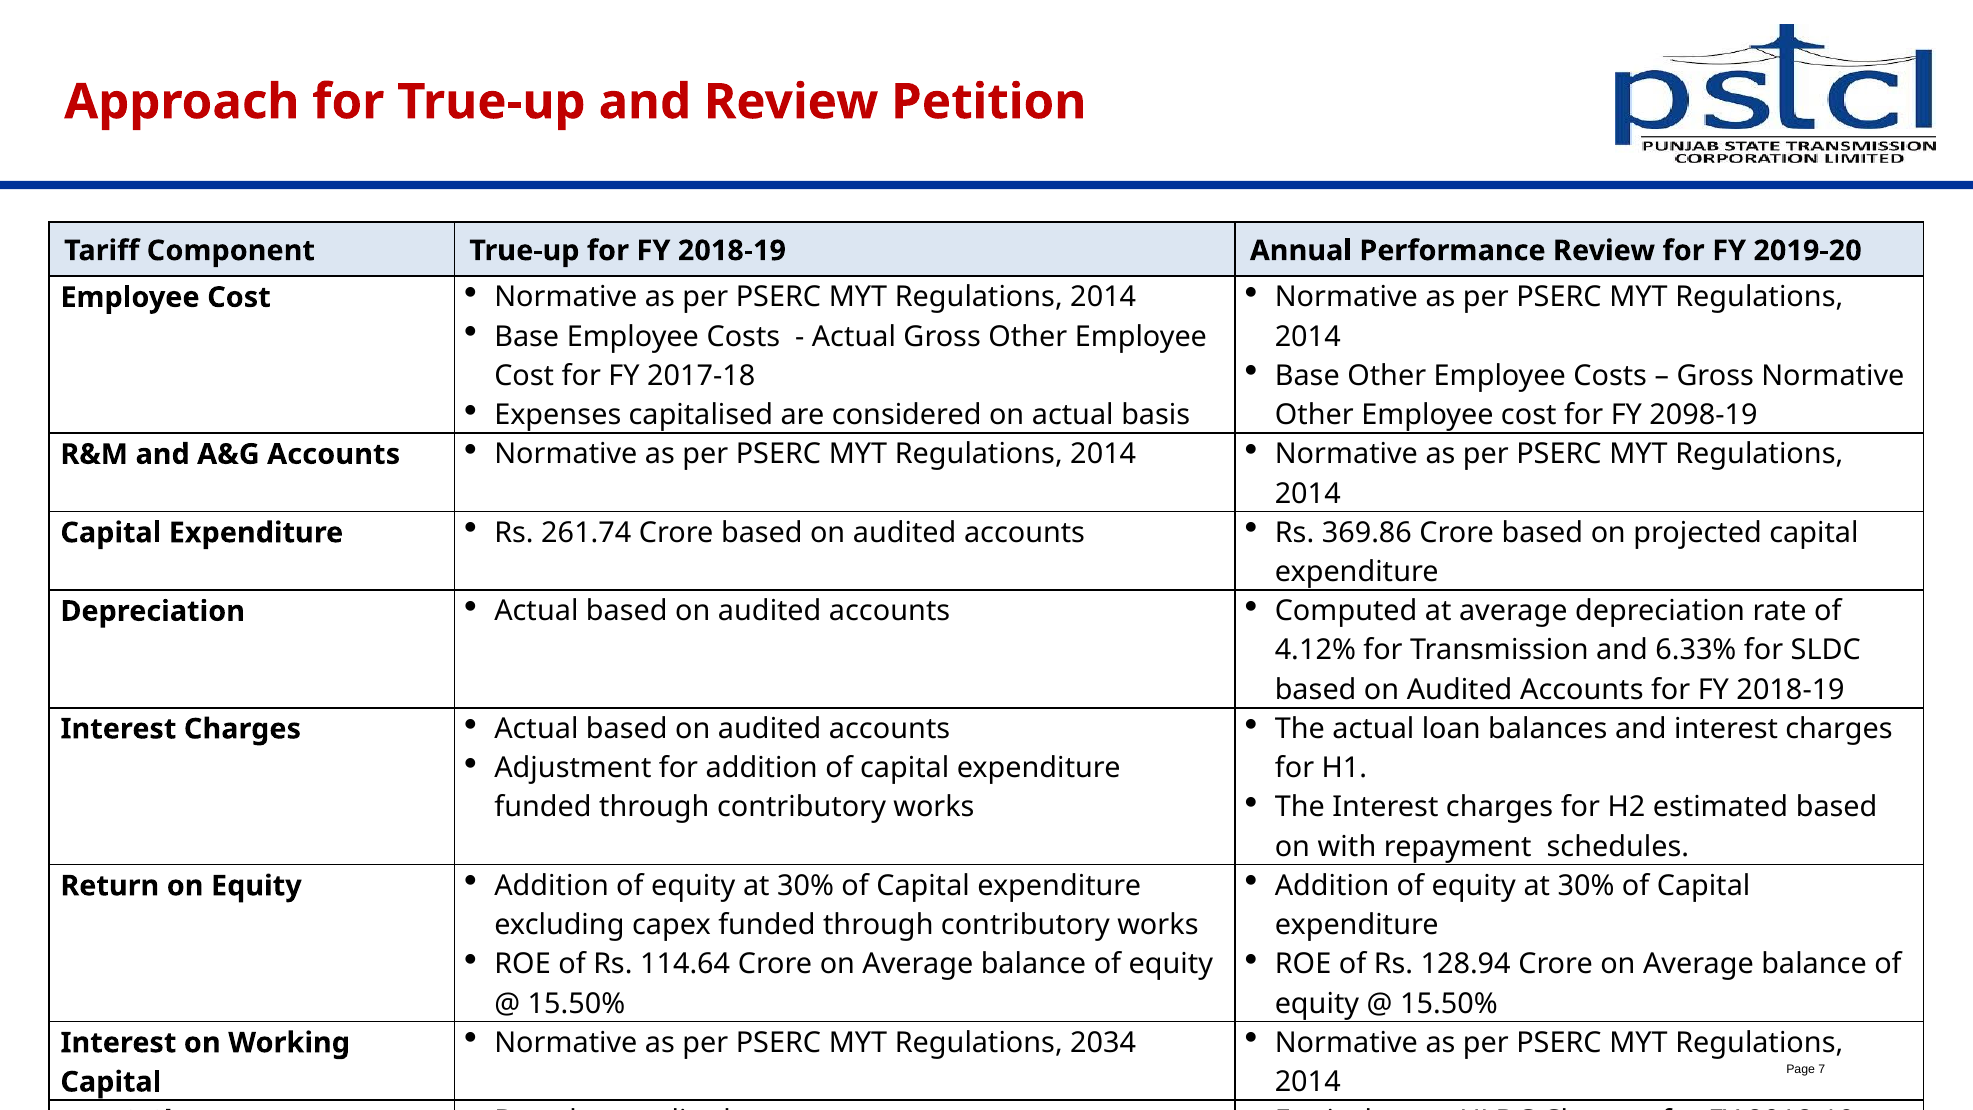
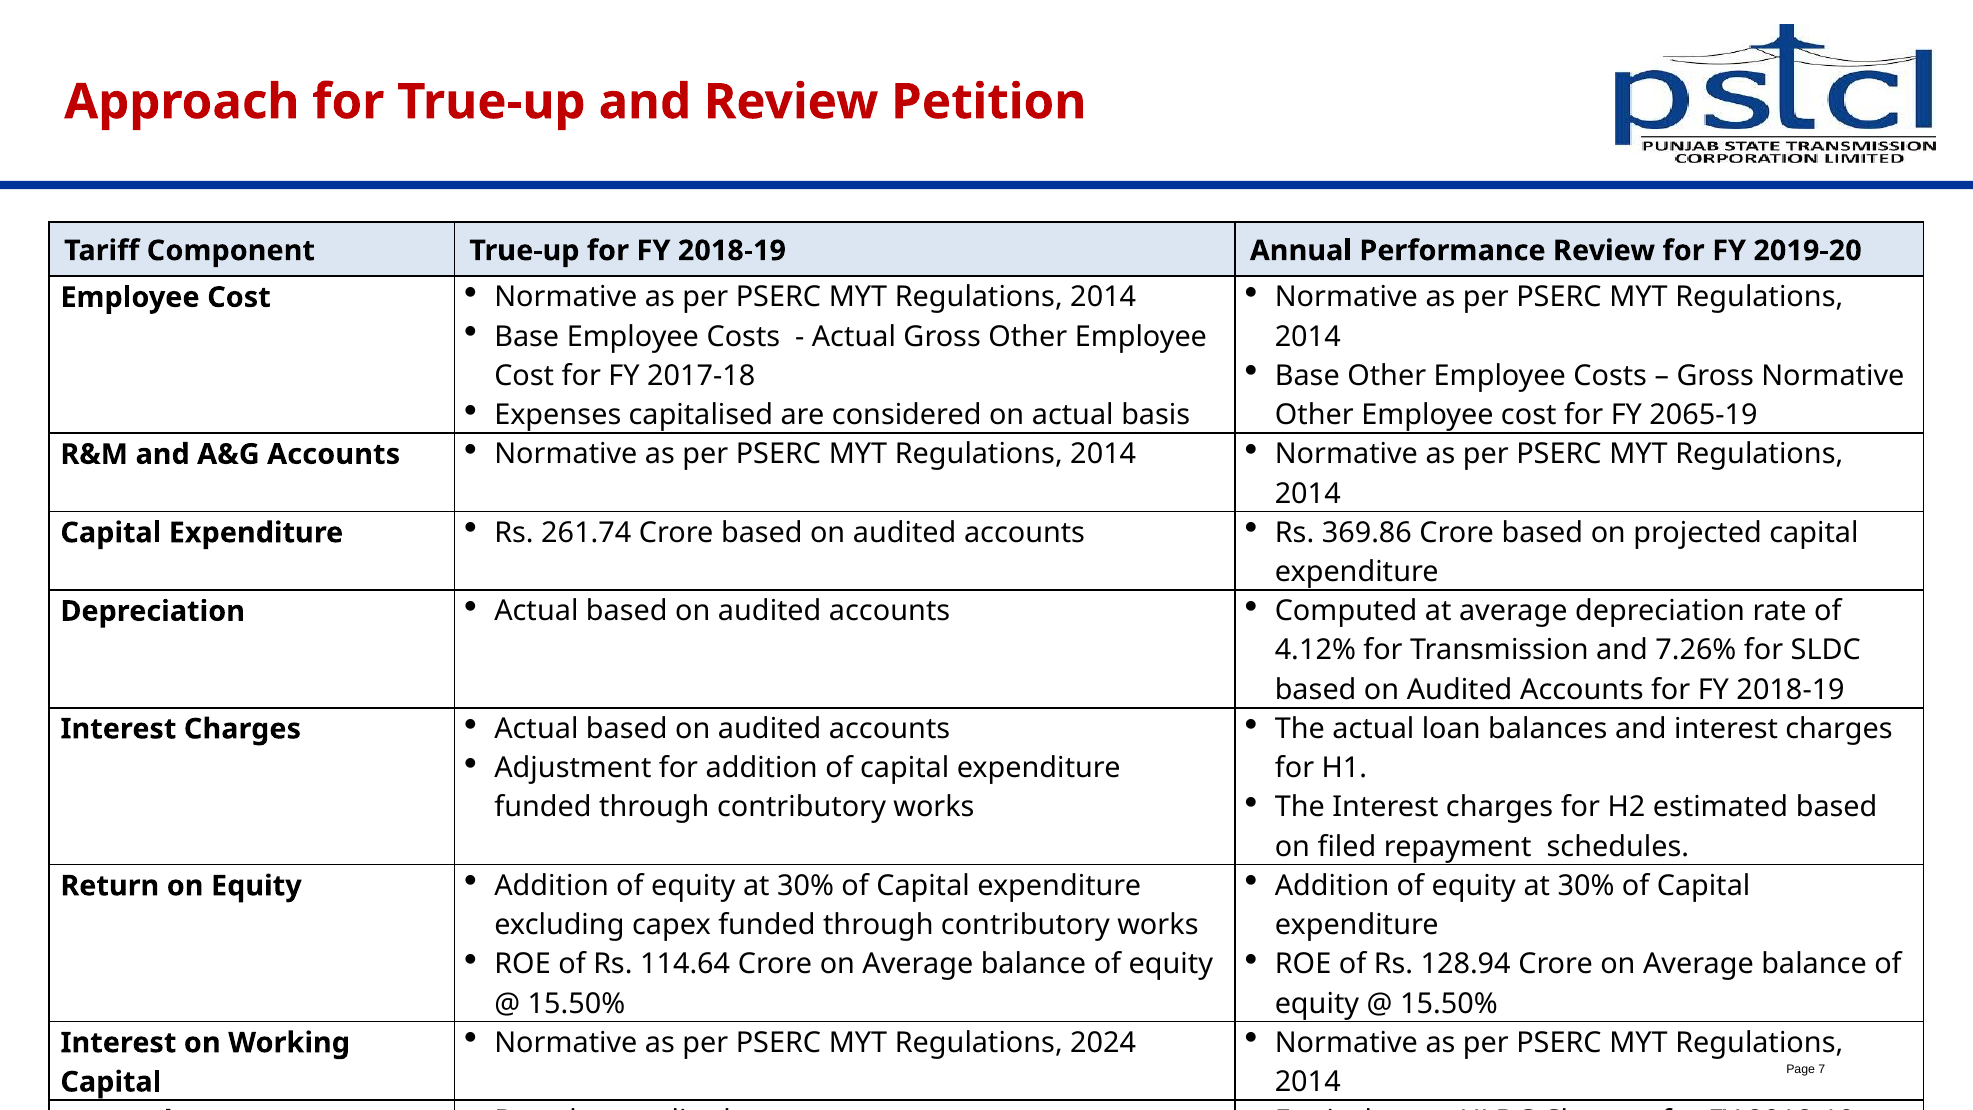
2098-19: 2098-19 -> 2065-19
6.33%: 6.33% -> 7.26%
on with: with -> filed
2034: 2034 -> 2024
